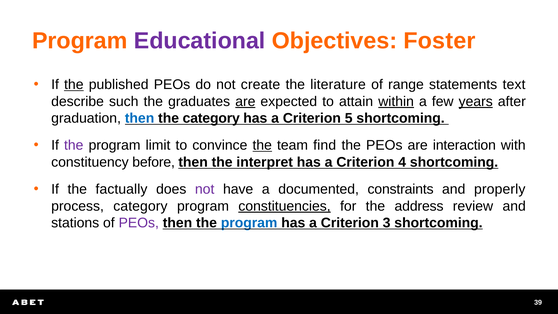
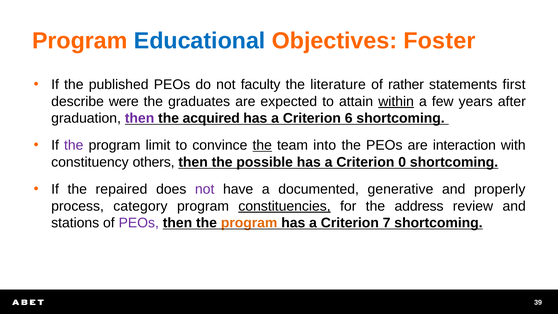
Educational colour: purple -> blue
the at (74, 85) underline: present -> none
create: create -> faculty
range: range -> rather
text: text -> first
such: such -> were
are at (245, 101) underline: present -> none
years underline: present -> none
then at (140, 118) colour: blue -> purple
the category: category -> acquired
5: 5 -> 6
find: find -> into
before: before -> others
interpret: interpret -> possible
4: 4 -> 0
factually: factually -> repaired
constraints: constraints -> generative
program at (249, 223) colour: blue -> orange
3: 3 -> 7
